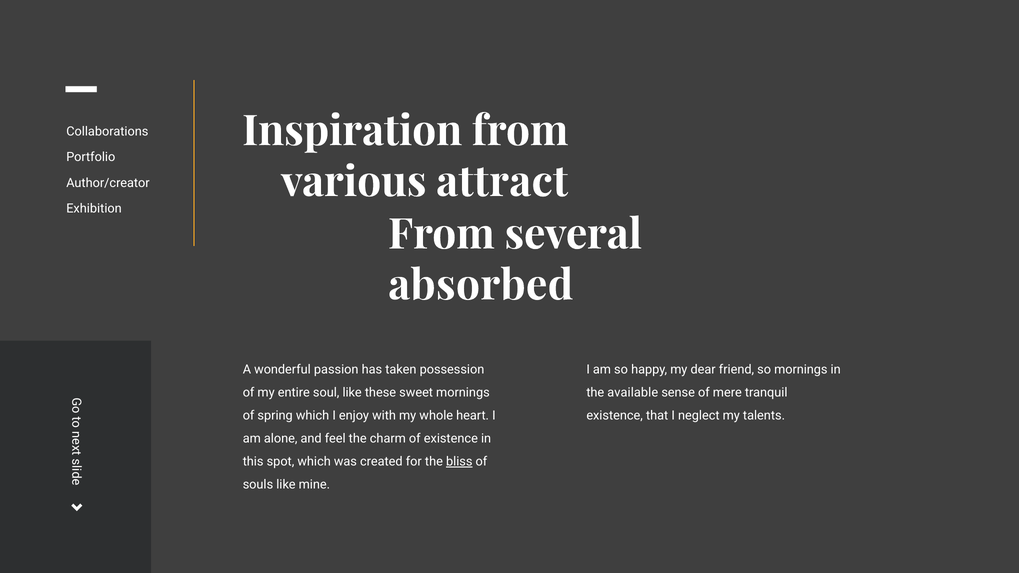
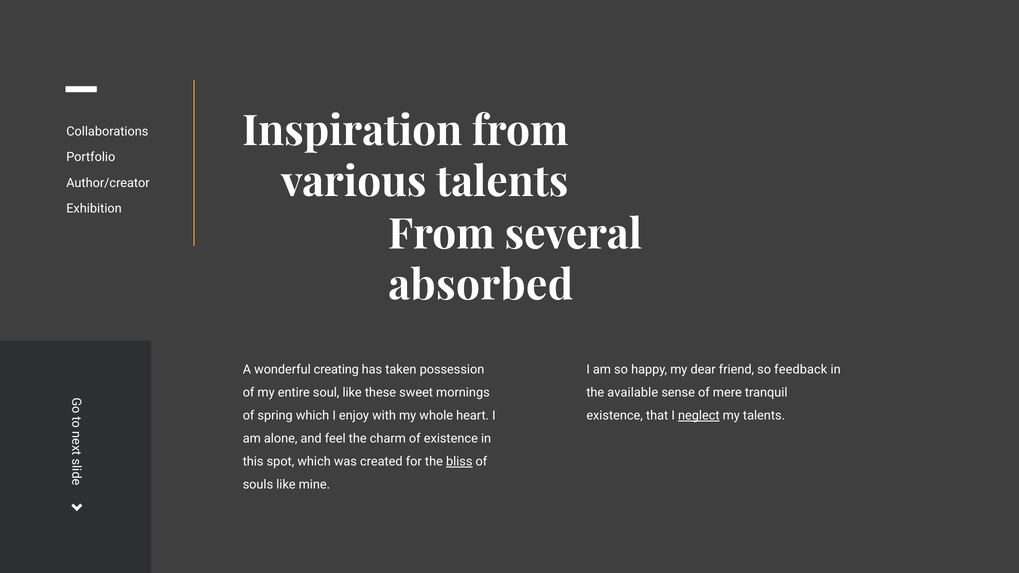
various attract: attract -> talents
passion: passion -> creating
so mornings: mornings -> feedback
neglect underline: none -> present
